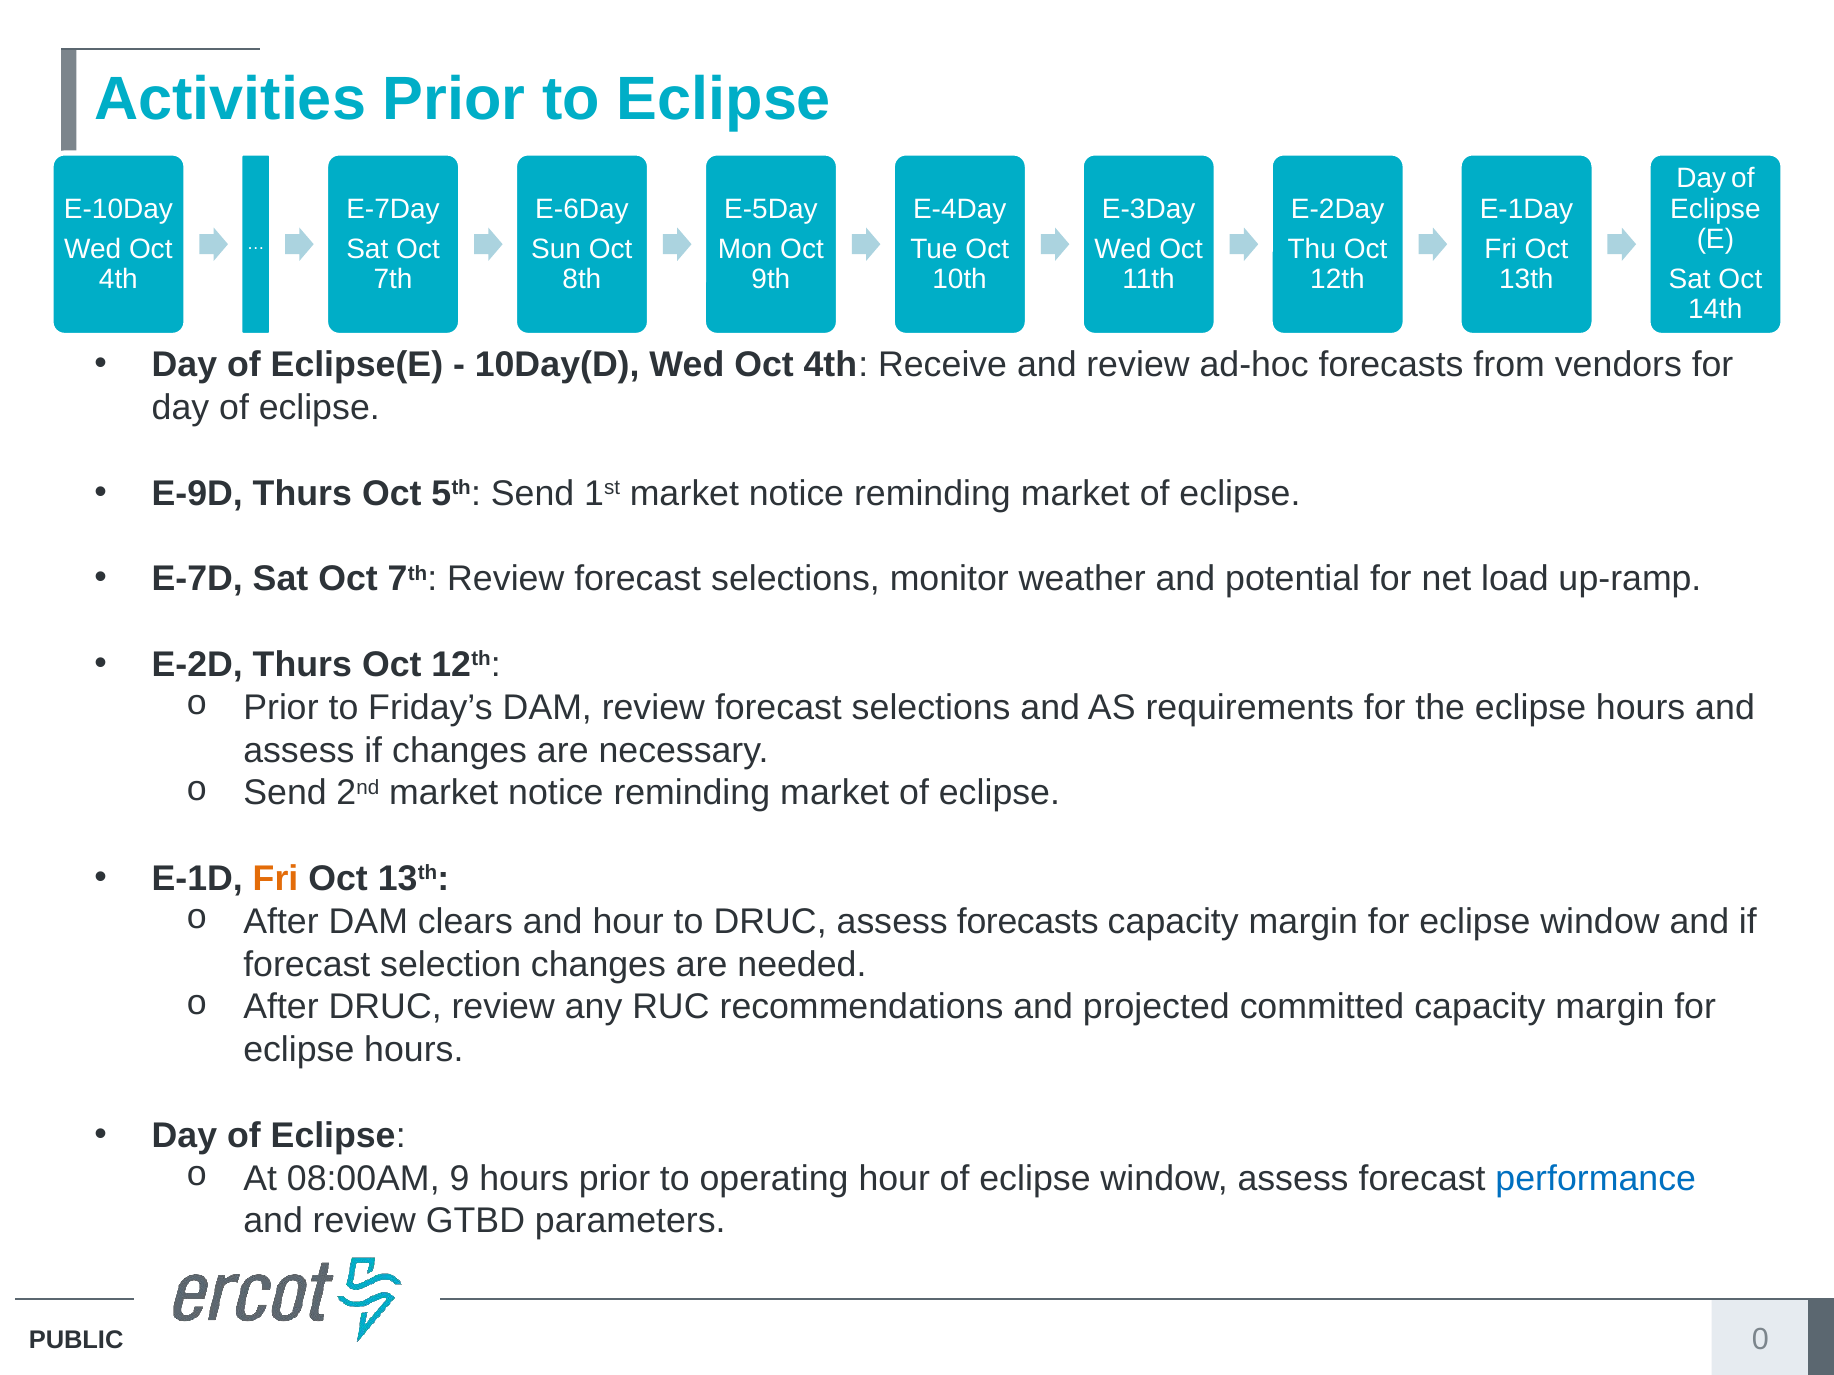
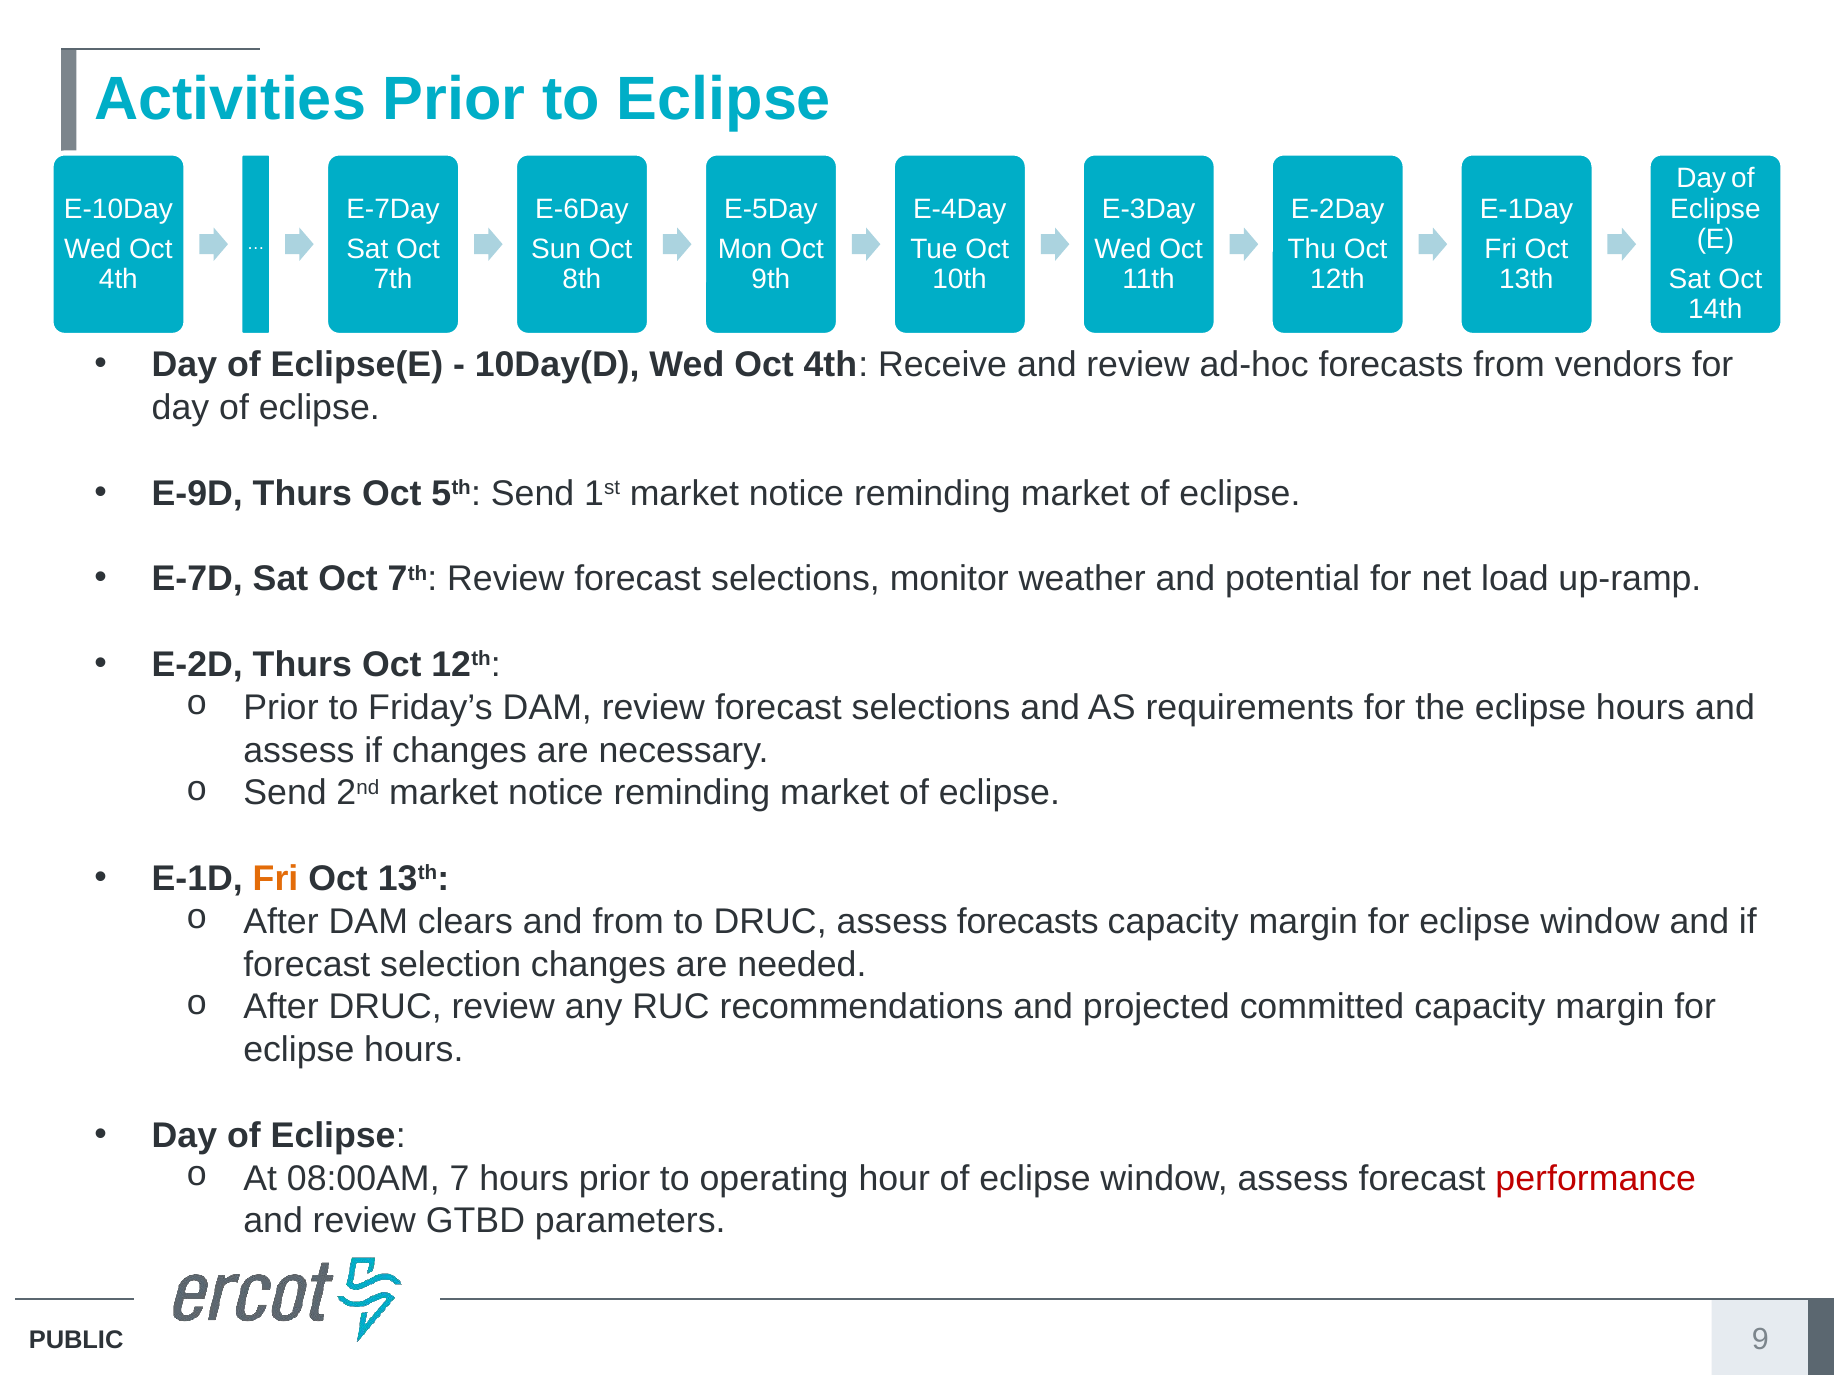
and hour: hour -> from
9: 9 -> 7
performance colour: blue -> red
0: 0 -> 9
